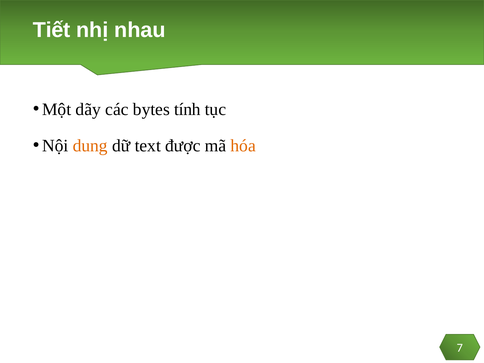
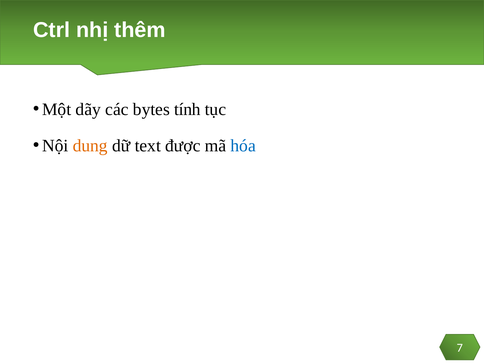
Tiết: Tiết -> Ctrl
nhau: nhau -> thêm
hóa colour: orange -> blue
